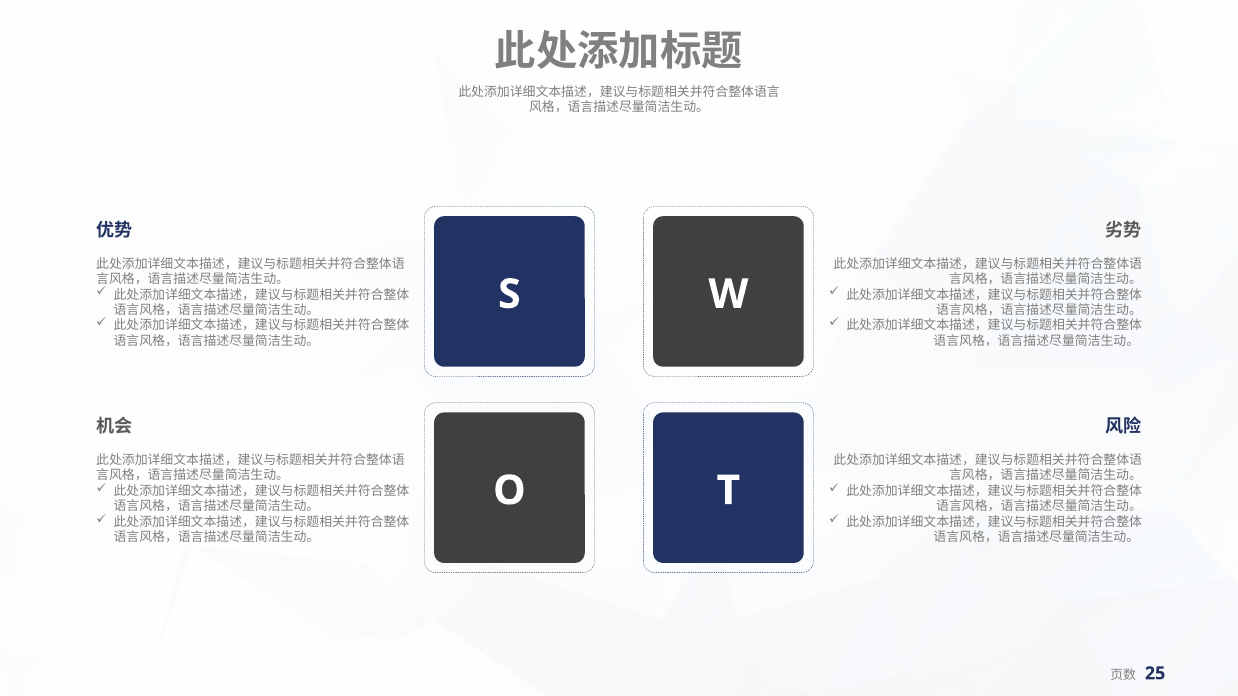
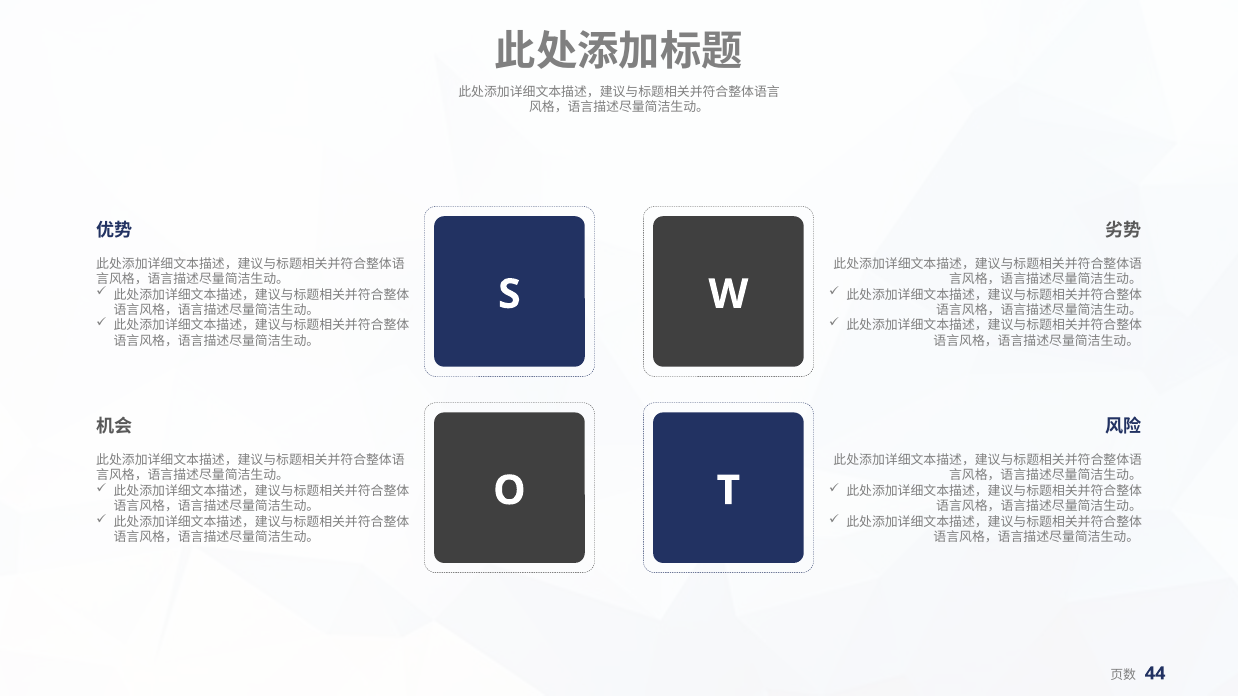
25: 25 -> 44
